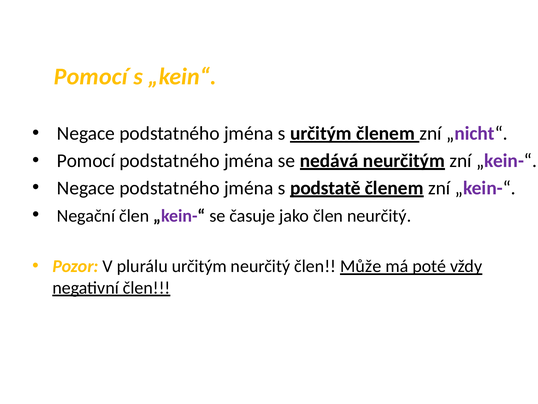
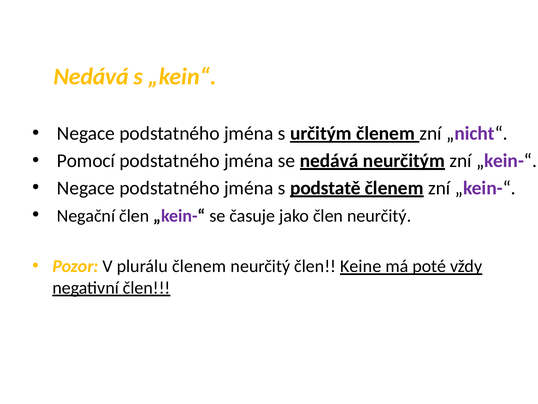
Pomocí at (91, 76): Pomocí -> Nedává
plurálu určitým: určitým -> členem
Může: Může -> Keine
